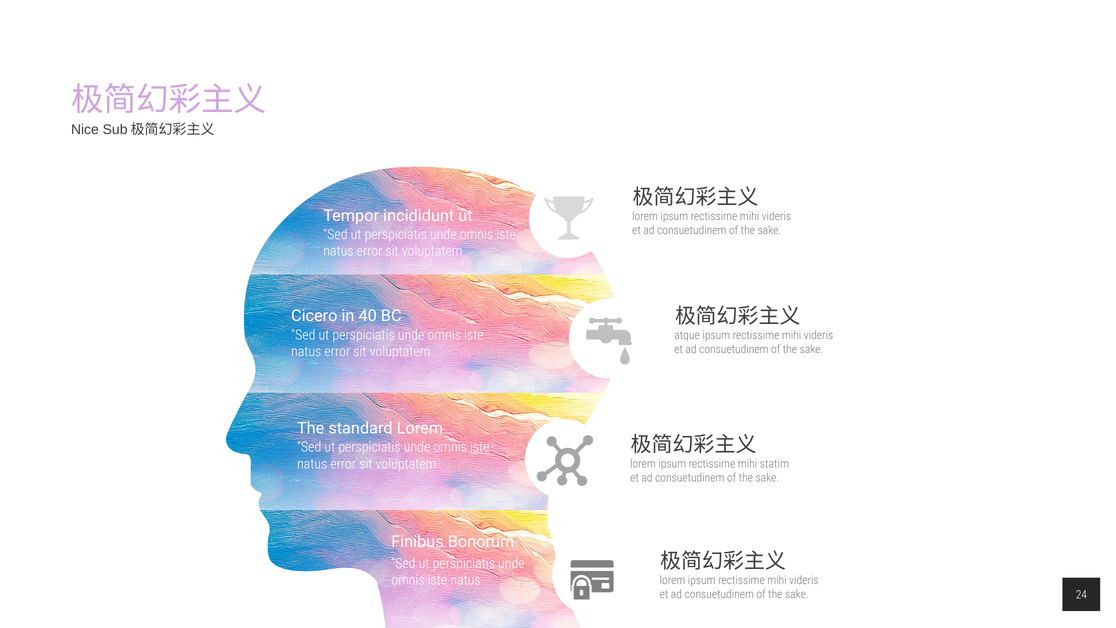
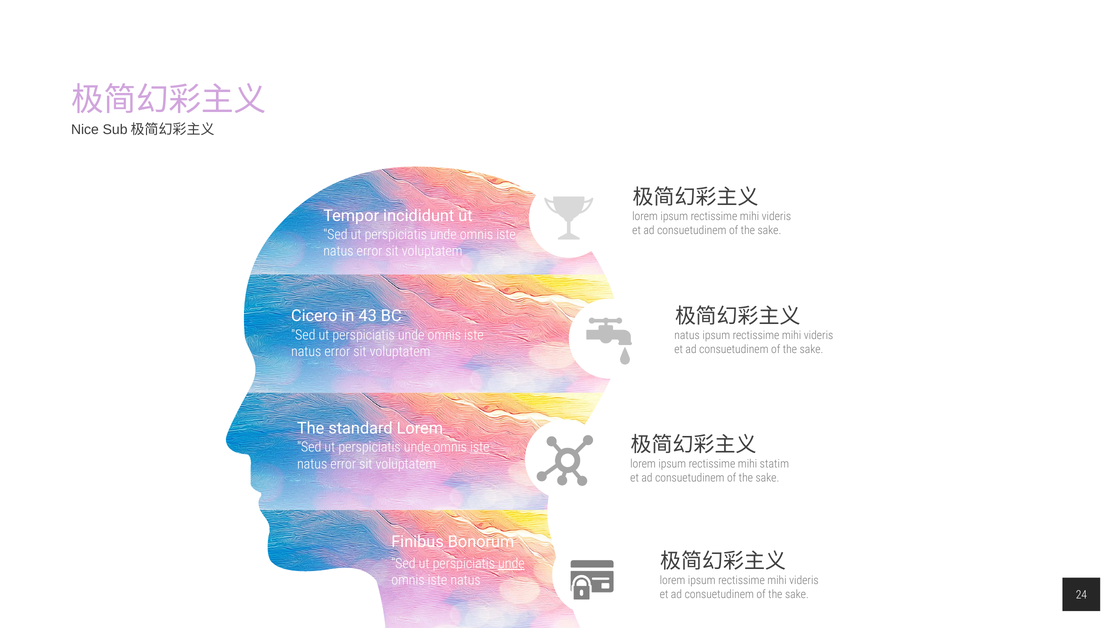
40: 40 -> 43
atque at (687, 335): atque -> natus
unde at (511, 563) underline: none -> present
